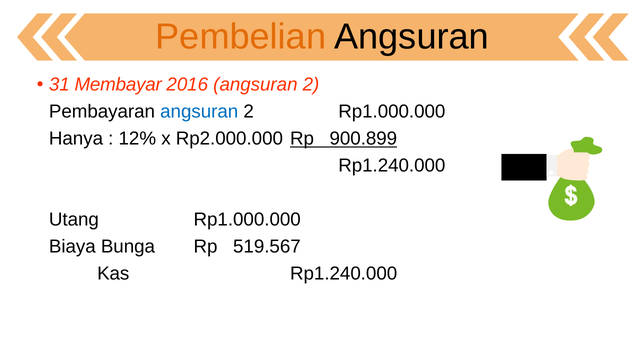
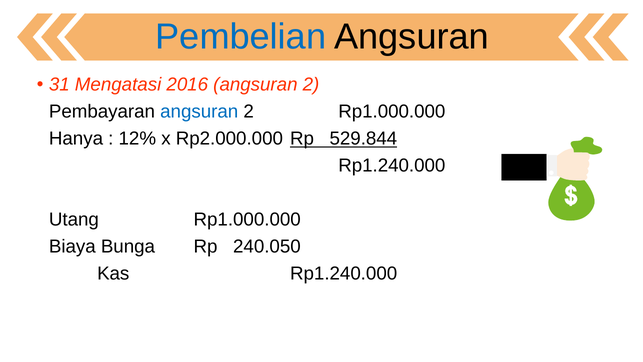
Pembelian colour: orange -> blue
Membayar: Membayar -> Mengatasi
900.899: 900.899 -> 529.844
519.567: 519.567 -> 240.050
